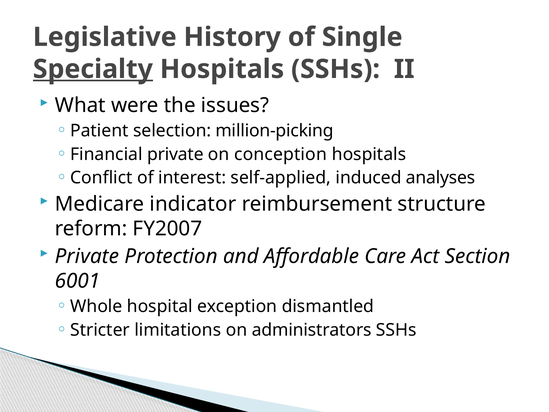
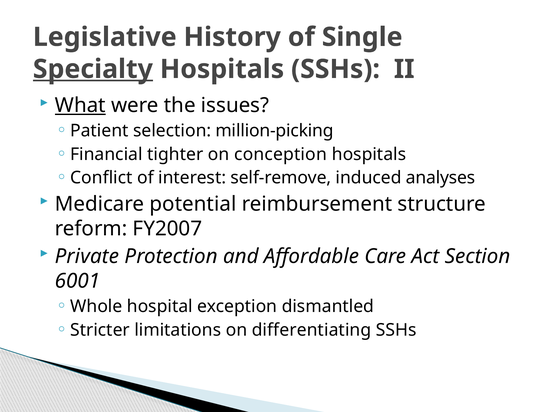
What underline: none -> present
Financial private: private -> tighter
self-applied: self-applied -> self-remove
indicator: indicator -> potential
administrators: administrators -> differentiating
